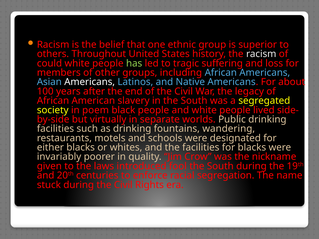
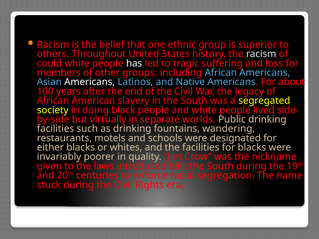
has colour: light green -> white
poem: poem -> doing
fool: fool -> tells
